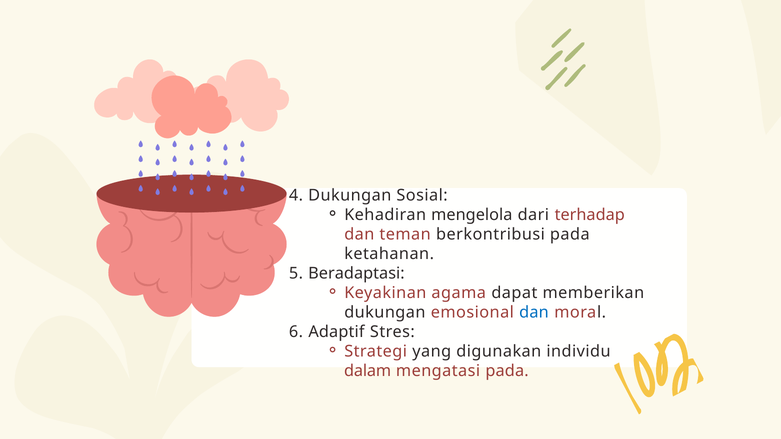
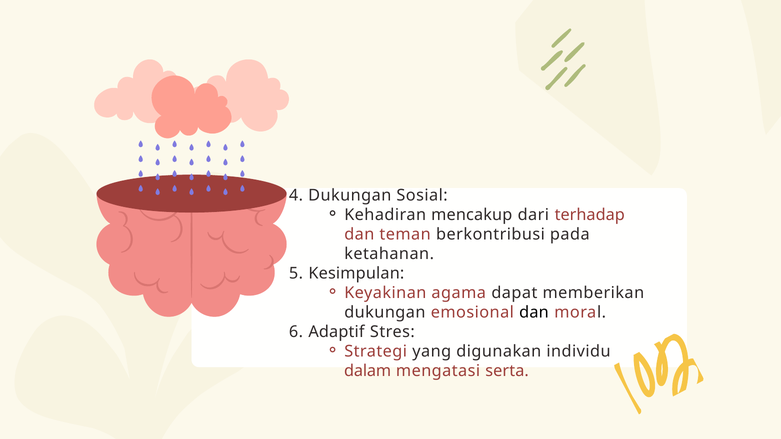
mengelola: mengelola -> mencakup
Beradaptasi: Beradaptasi -> Kesimpulan
dan at (534, 313) colour: blue -> black
mengatasi pada: pada -> serta
